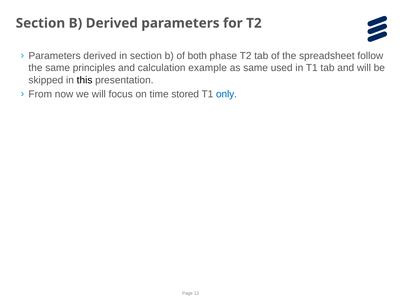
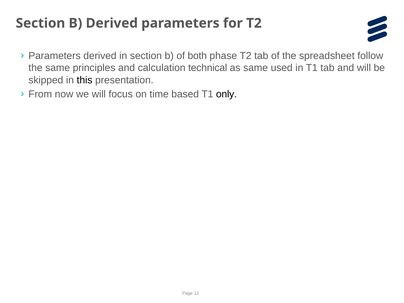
example: example -> technical
stored: stored -> based
only colour: blue -> black
